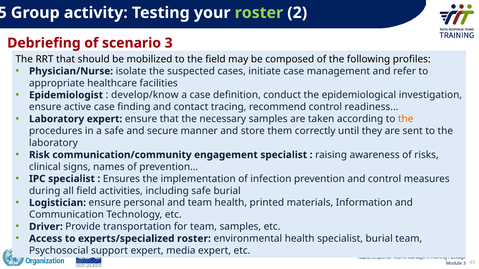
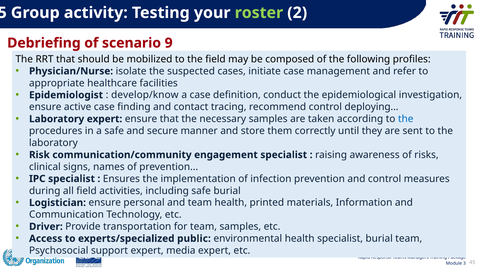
scenario 3: 3 -> 9
readiness: readiness -> deploying
the at (406, 119) colour: orange -> blue
experts/specialized roster: roster -> public
